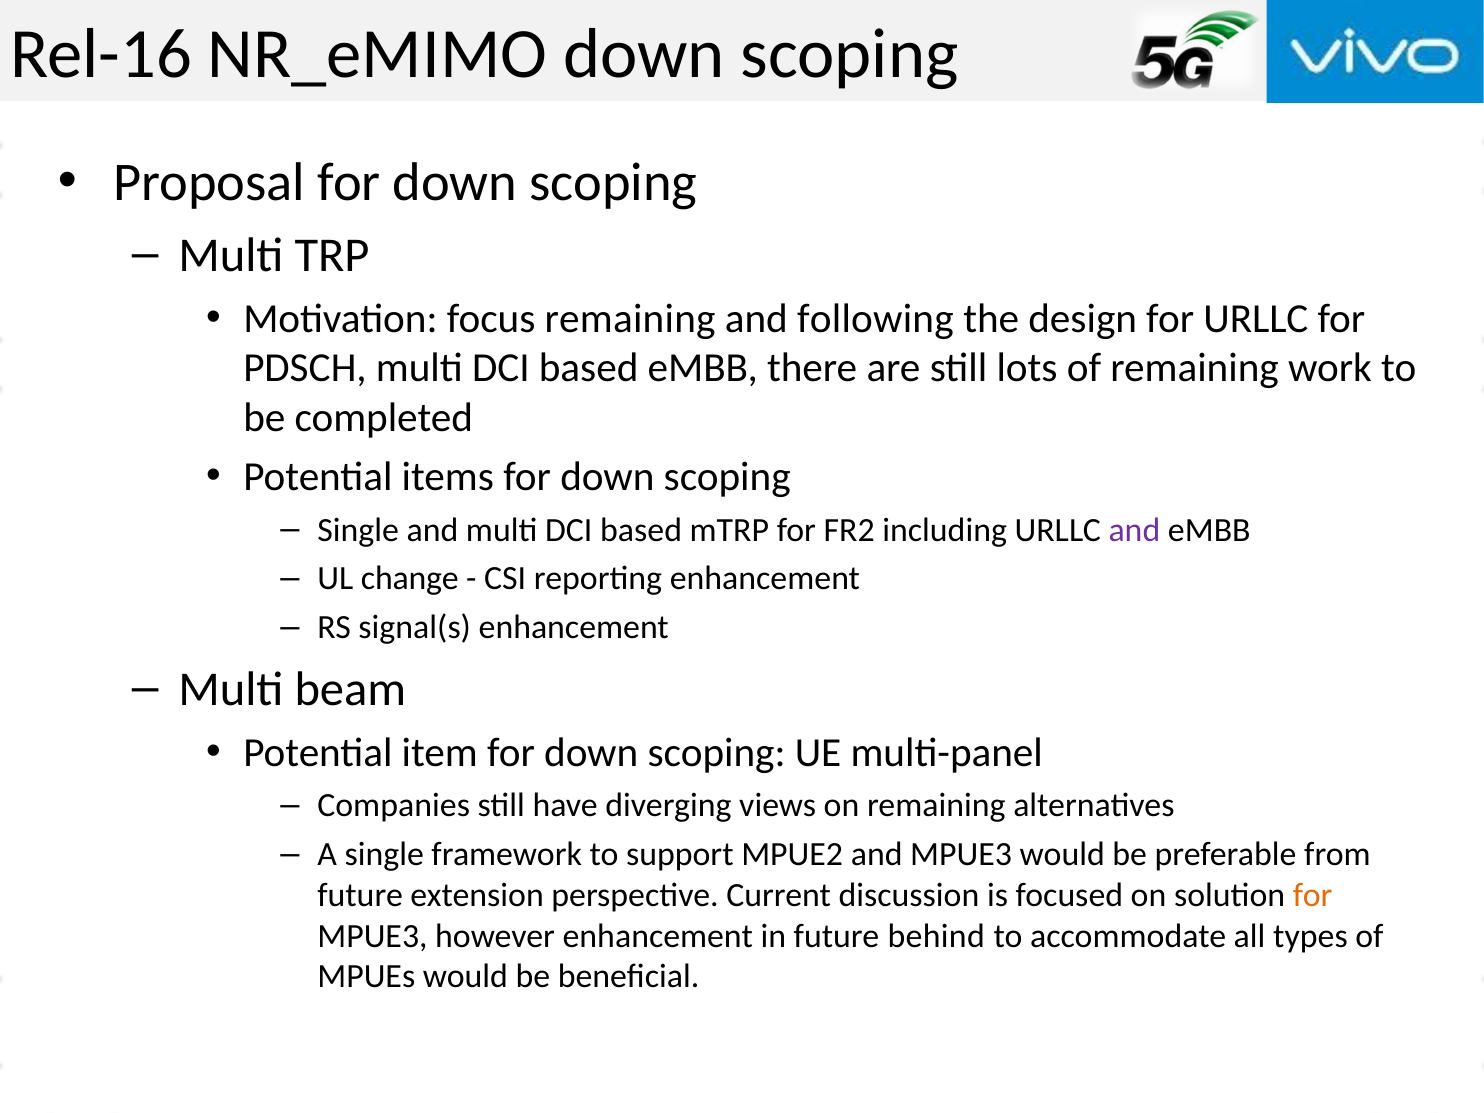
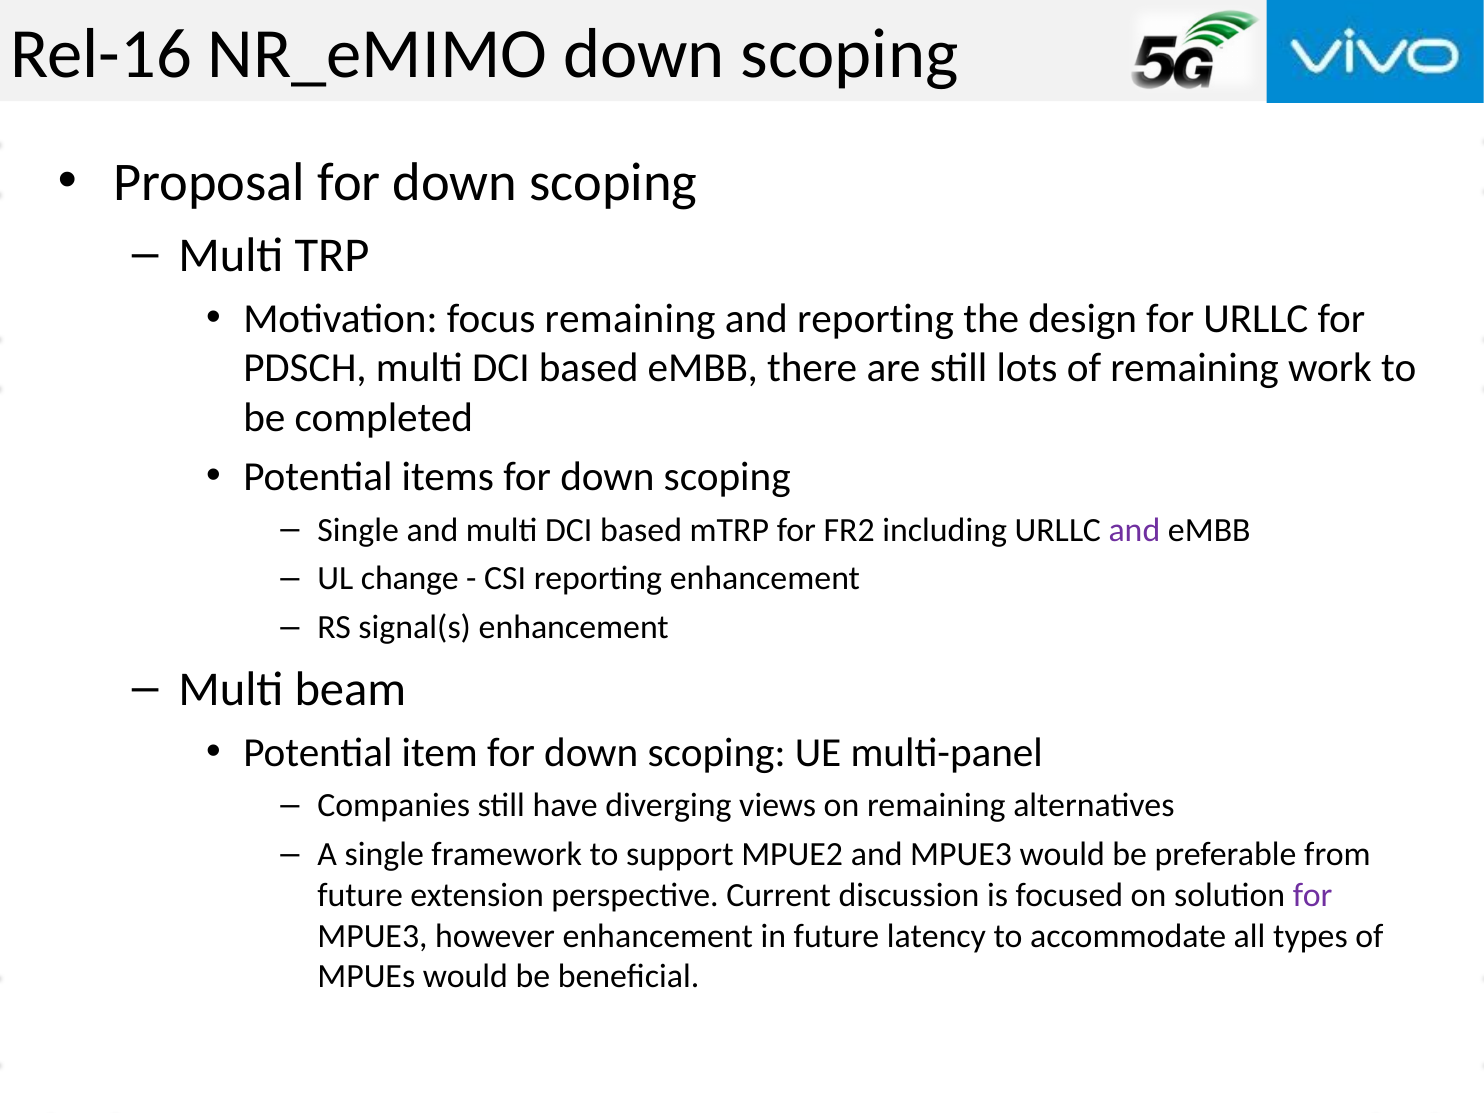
and following: following -> reporting
for at (1313, 895) colour: orange -> purple
behind: behind -> latency
